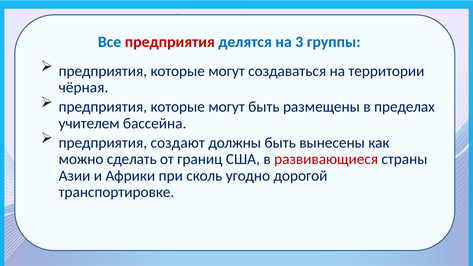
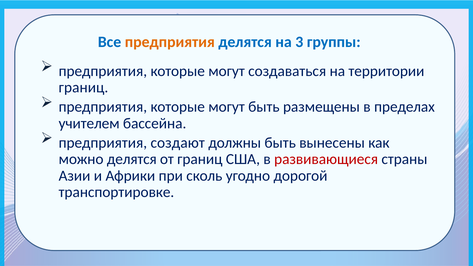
предприятия at (170, 42) colour: red -> orange
чёрная at (84, 87): чёрная -> границ
можно сделать: сделать -> делятся
